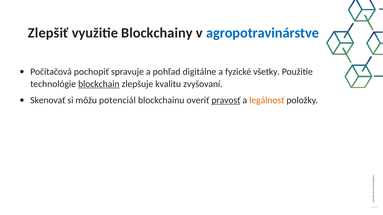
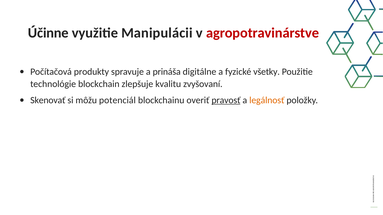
Zlepšiť: Zlepšiť -> Účinne
Blockchainy: Blockchainy -> Manipulácii
agropotravinárstve colour: blue -> red
pochopiť: pochopiť -> produkty
pohľad: pohľad -> prináša
blockchain underline: present -> none
